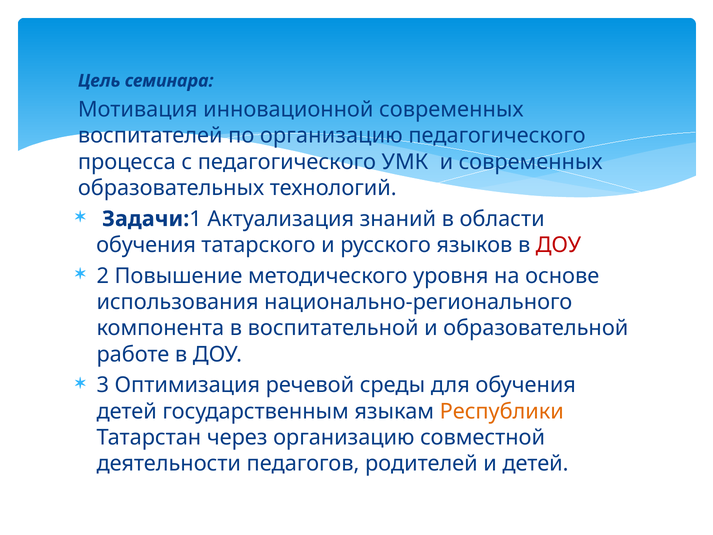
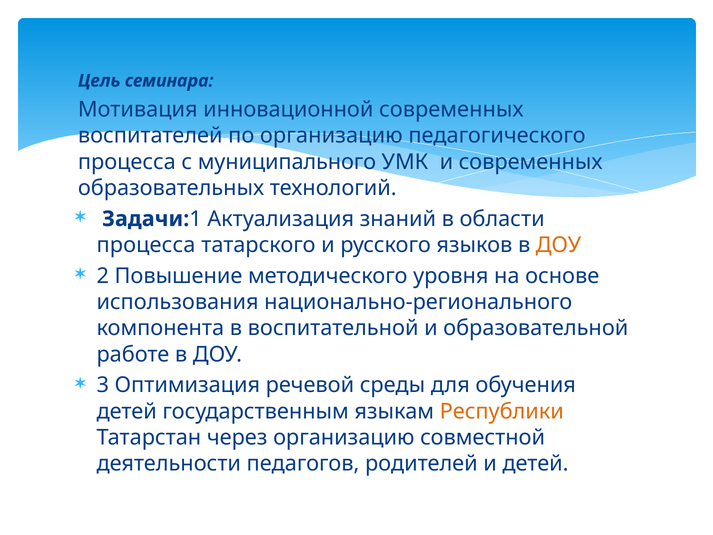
с педагогического: педагогического -> муниципального
обучения at (146, 245): обучения -> процесса
ДОУ at (558, 245) colour: red -> orange
